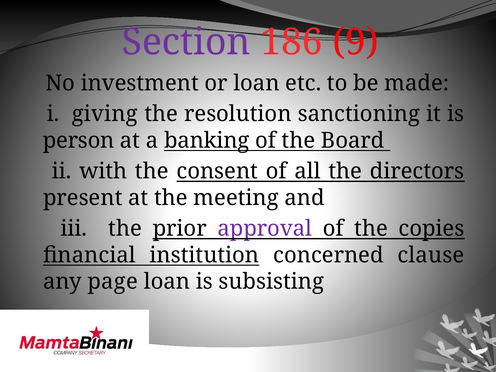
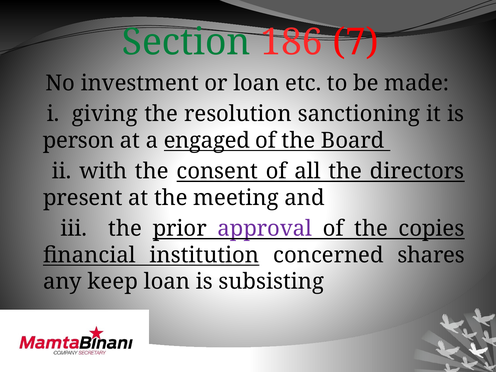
Section colour: purple -> green
9: 9 -> 7
banking: banking -> engaged
clause: clause -> shares
page: page -> keep
